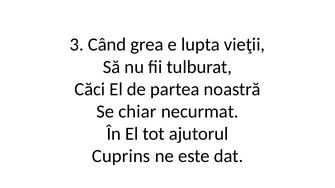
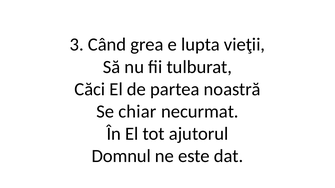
Cuprins: Cuprins -> Domnul
